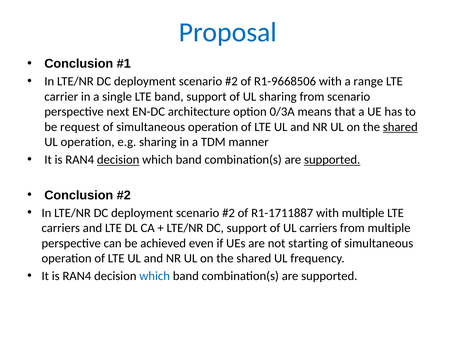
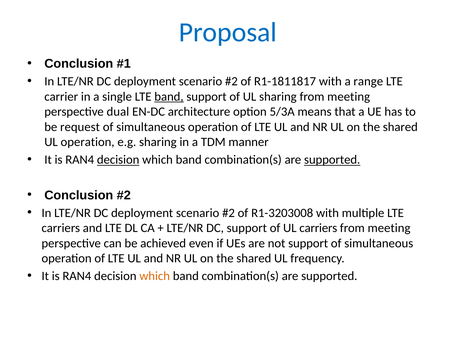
R1-9668506: R1-9668506 -> R1-1811817
band at (169, 97) underline: none -> present
sharing from scenario: scenario -> meeting
next: next -> dual
0/3A: 0/3A -> 5/3A
shared at (400, 127) underline: present -> none
R1-1711887: R1-1711887 -> R1-3203008
multiple at (389, 228): multiple -> meeting
not starting: starting -> support
which at (155, 276) colour: blue -> orange
